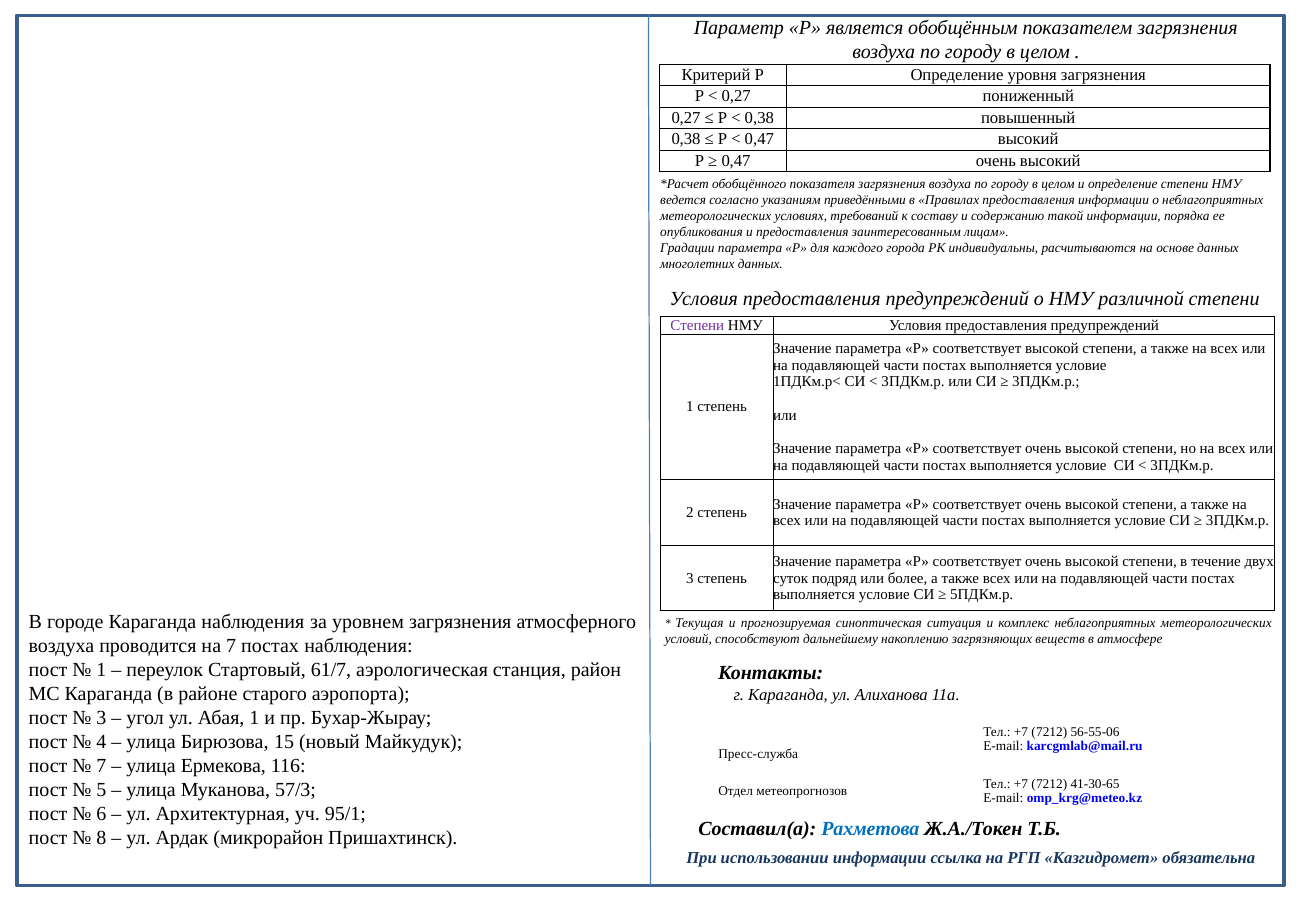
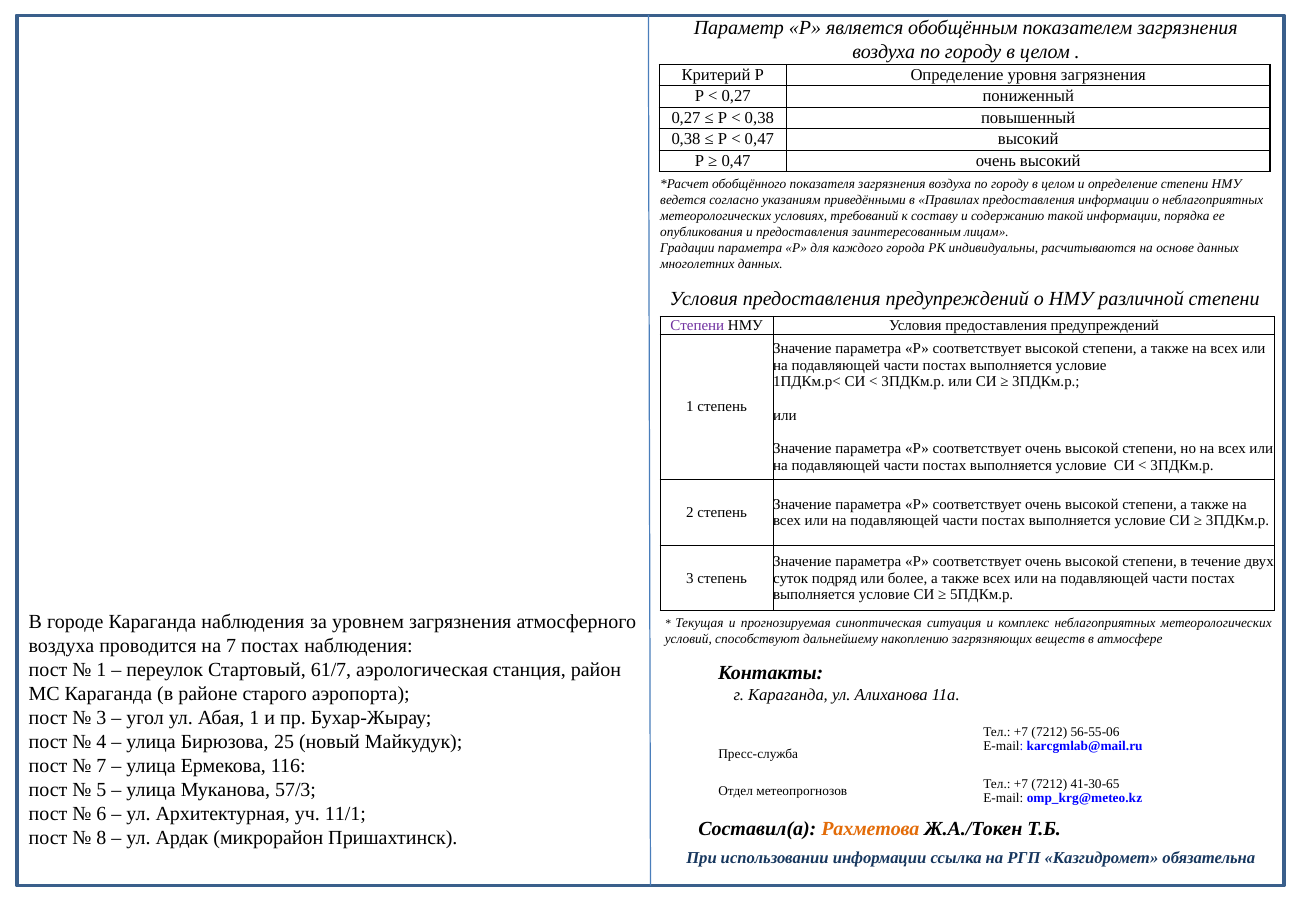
15: 15 -> 25
95/1: 95/1 -> 11/1
Рахметова colour: blue -> orange
